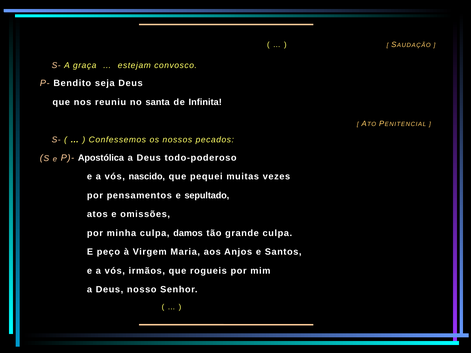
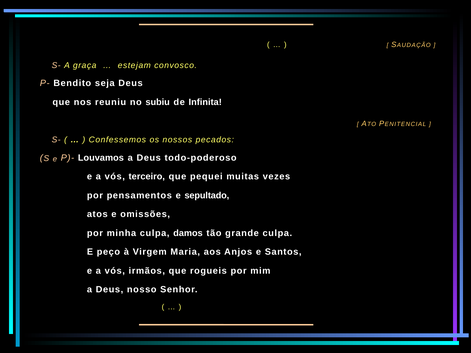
santa: santa -> subiu
Apostólica: Apostólica -> Louvamos
nascido: nascido -> terceiro
